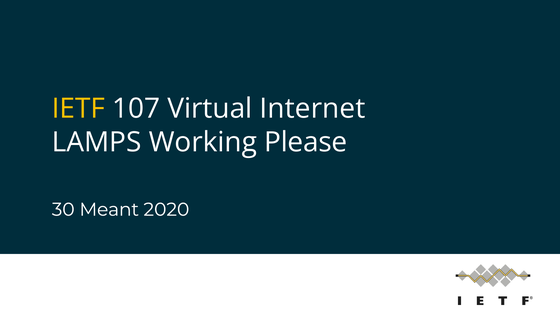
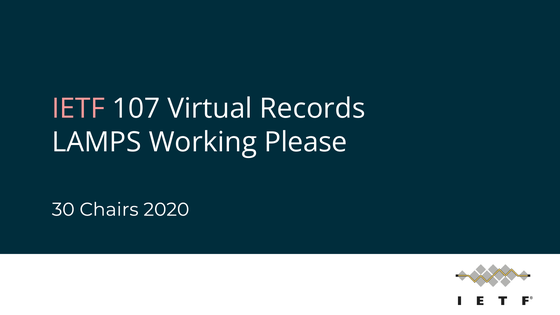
IETF colour: yellow -> pink
Internet: Internet -> Records
Meant: Meant -> Chairs
